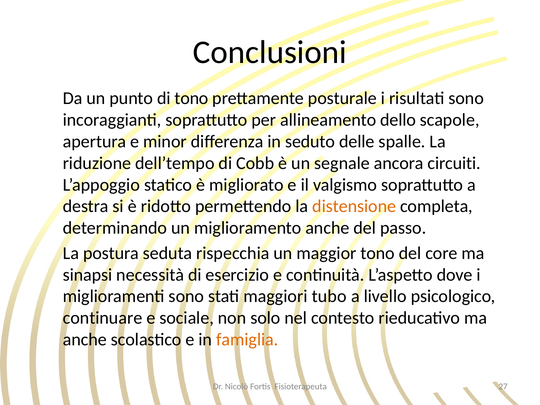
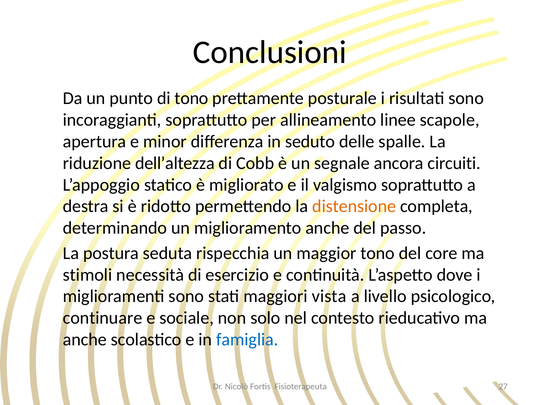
dello: dello -> linee
dell’tempo: dell’tempo -> dell’altezza
sinapsi: sinapsi -> stimoli
tubo: tubo -> vista
famiglia colour: orange -> blue
